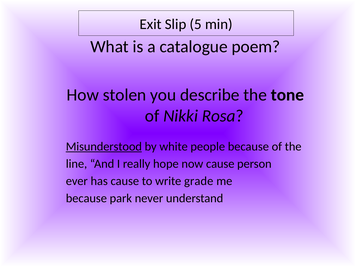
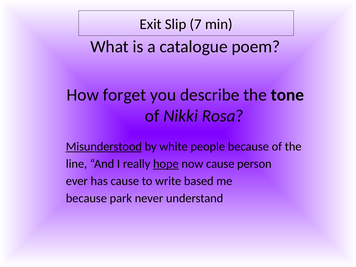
5: 5 -> 7
stolen: stolen -> forget
hope underline: none -> present
grade: grade -> based
